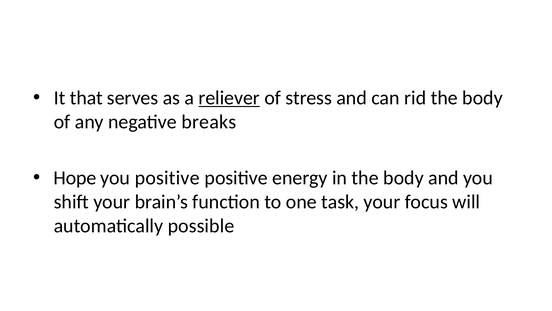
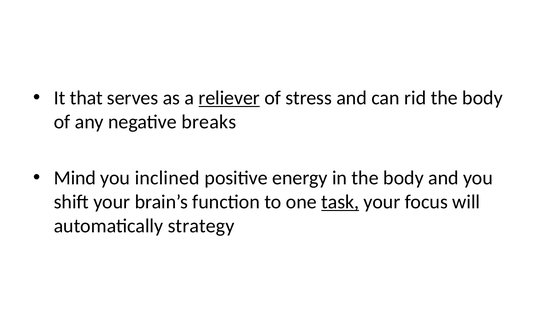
Hope: Hope -> Mind
you positive: positive -> inclined
task underline: none -> present
possible: possible -> strategy
